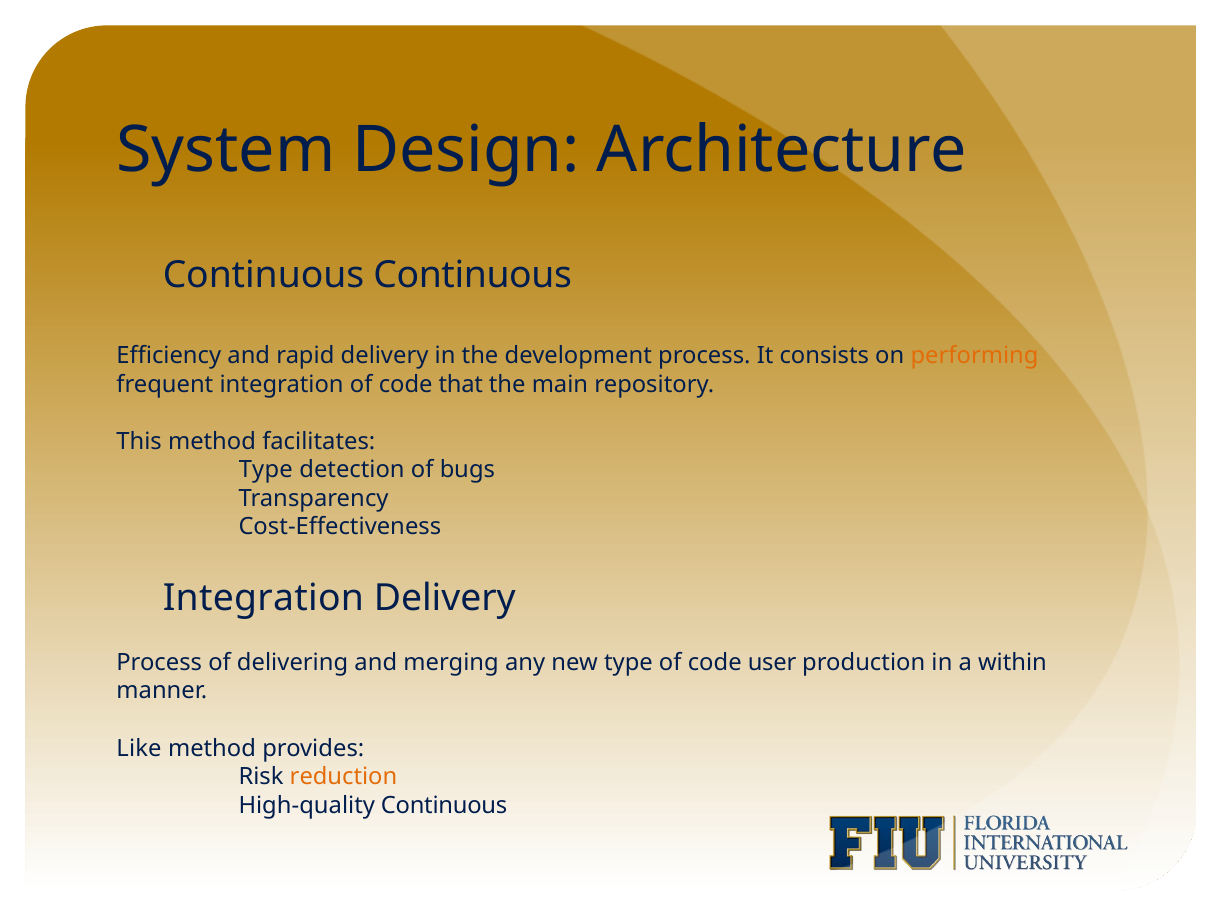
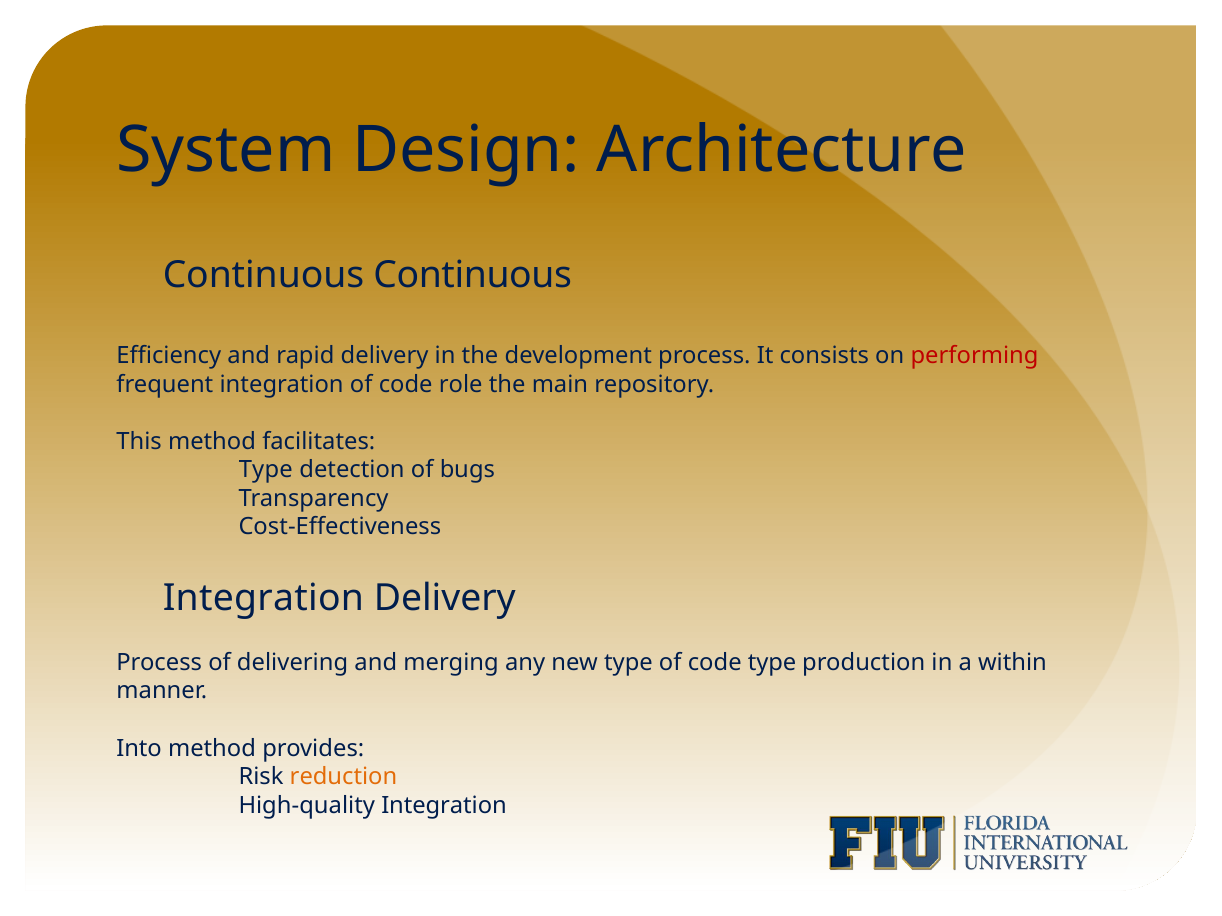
performing colour: orange -> red
that: that -> role
code user: user -> type
Like: Like -> Into
High-quality Continuous: Continuous -> Integration
